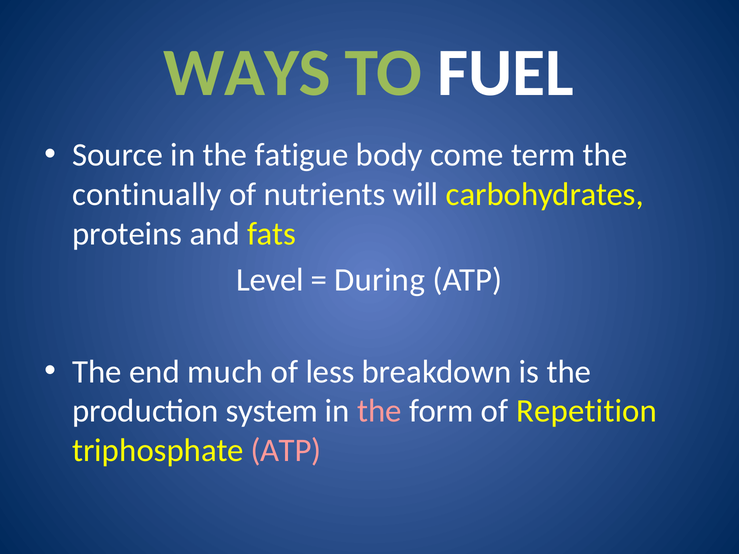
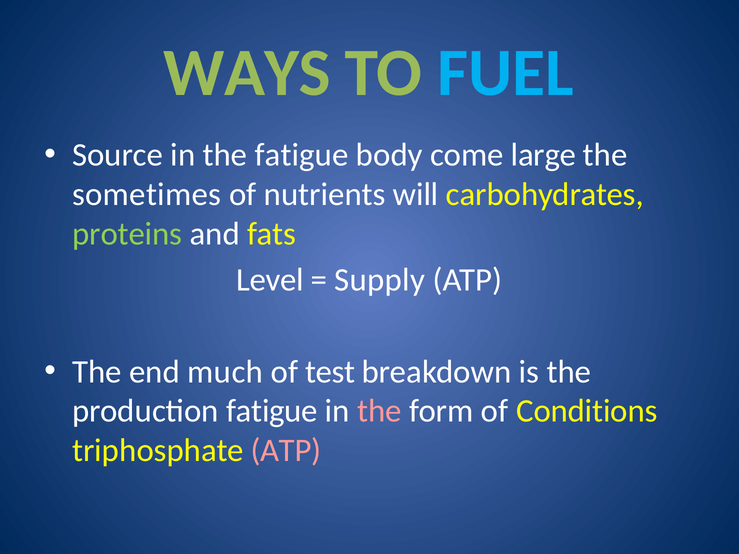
FUEL colour: white -> light blue
term: term -> large
continually: continually -> sometimes
proteins colour: white -> light green
During: During -> Supply
less: less -> test
production system: system -> fatigue
Repetition: Repetition -> Conditions
